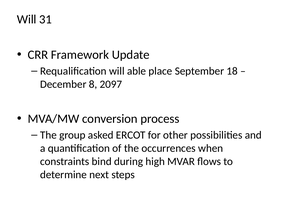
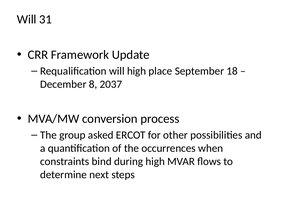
will able: able -> high
2097: 2097 -> 2037
